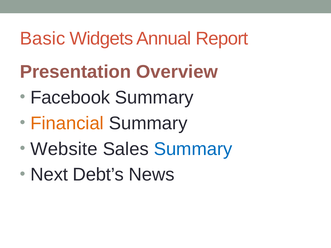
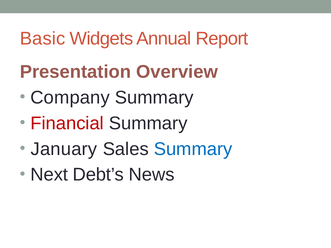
Facebook: Facebook -> Company
Financial colour: orange -> red
Website: Website -> January
